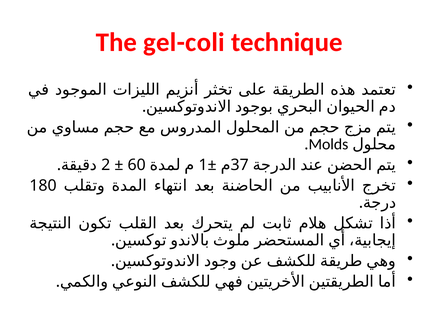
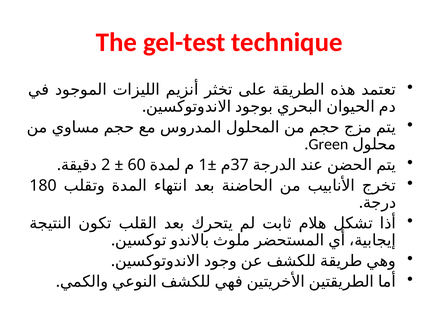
gel-coli: gel-coli -> gel-test
Molds: Molds -> Green
